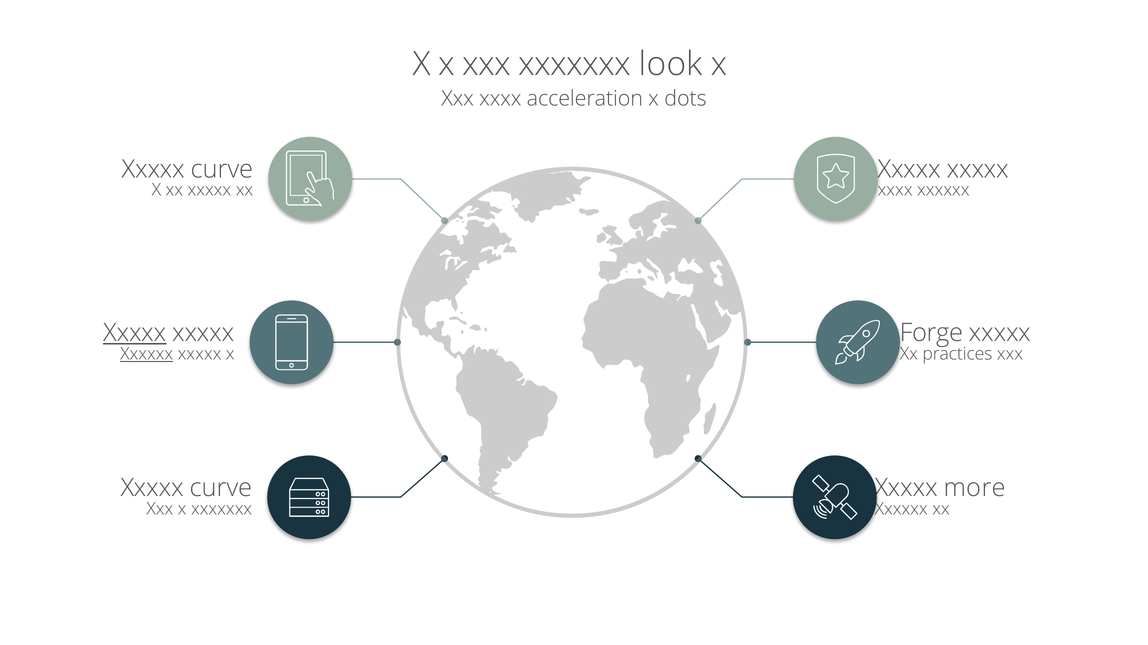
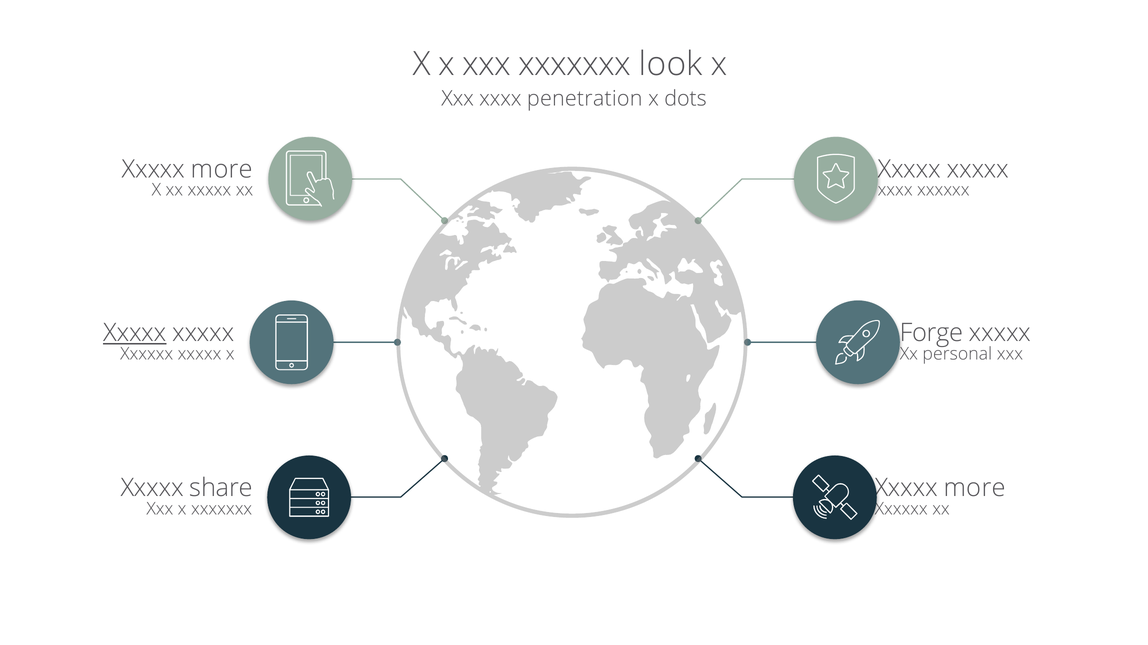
acceleration: acceleration -> penetration
curve at (222, 169): curve -> more
Xxxxxx at (147, 354) underline: present -> none
practices: practices -> personal
curve at (221, 488): curve -> share
